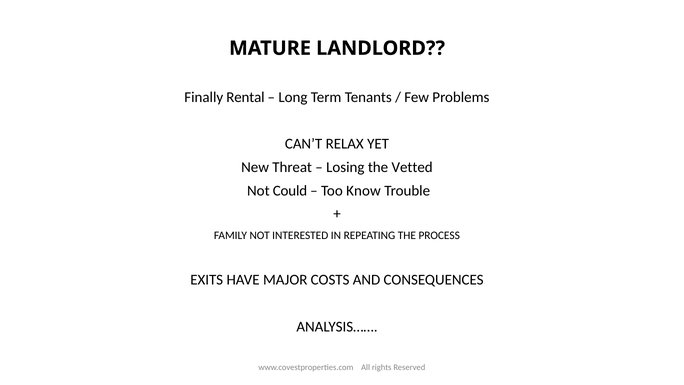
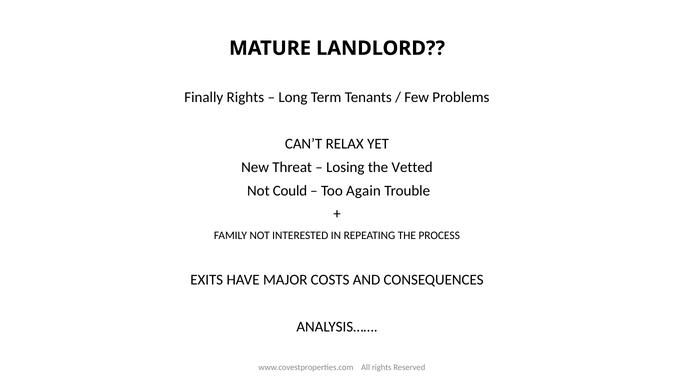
Finally Rental: Rental -> Rights
Know: Know -> Again
